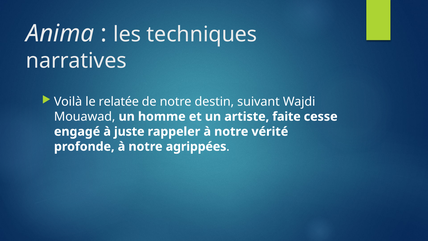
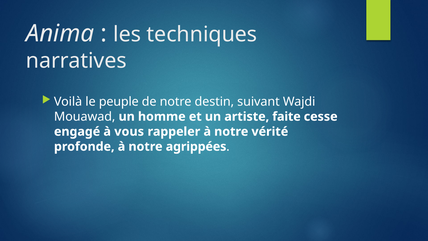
relatée: relatée -> peuple
juste: juste -> vous
